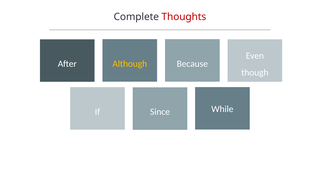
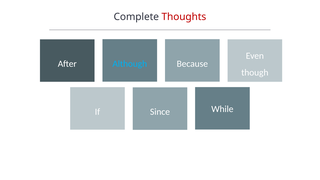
Although colour: yellow -> light blue
